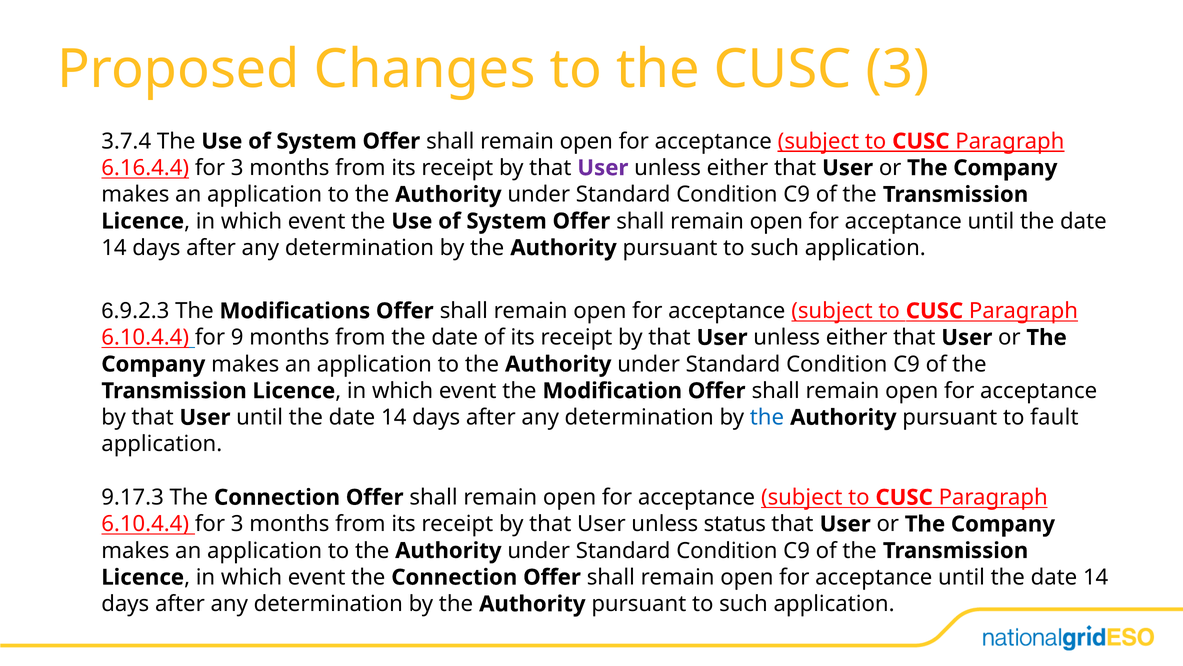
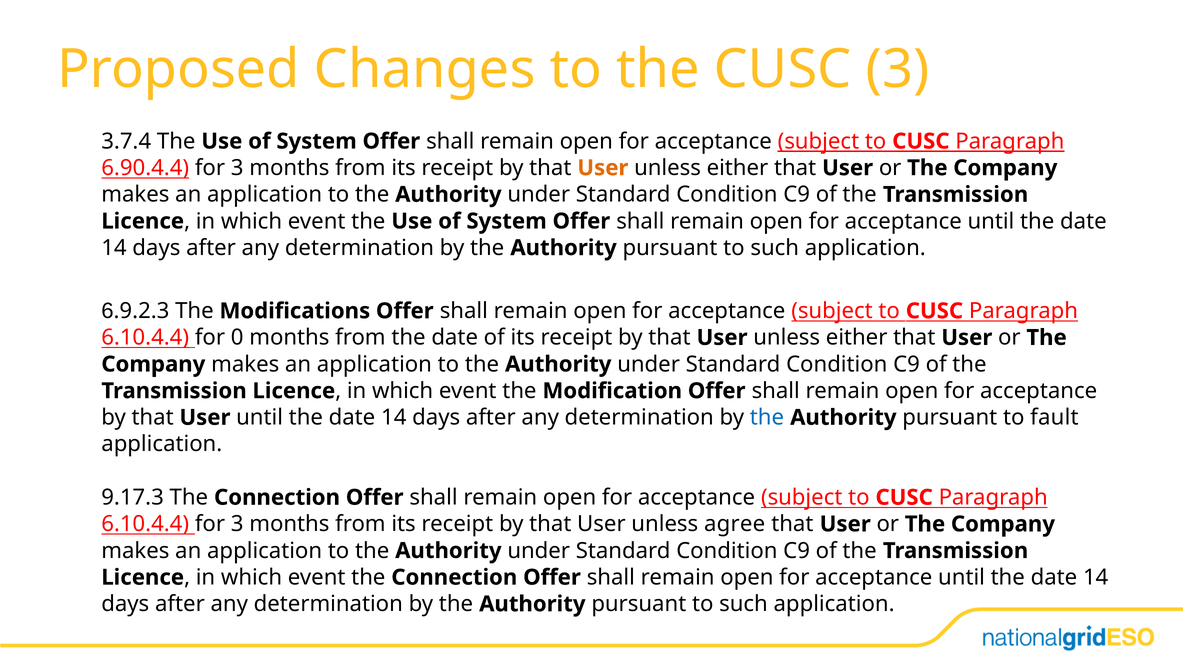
6.16.4.4: 6.16.4.4 -> 6.90.4.4
User at (603, 168) colour: purple -> orange
9: 9 -> 0
status: status -> agree
